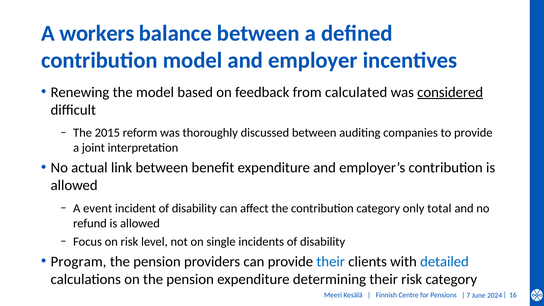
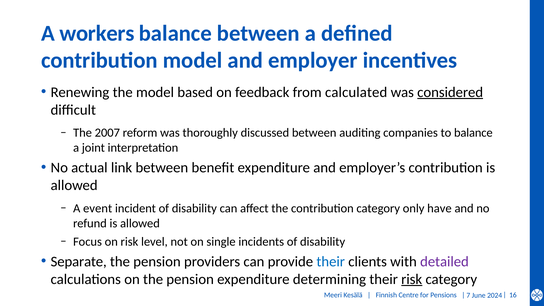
2015: 2015 -> 2007
to provide: provide -> balance
total: total -> have
Program: Program -> Separate
detailed colour: blue -> purple
risk at (412, 279) underline: none -> present
